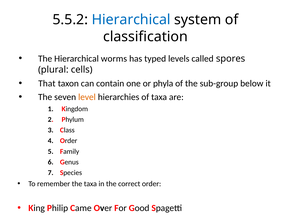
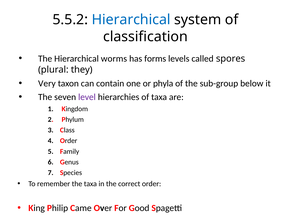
typed: typed -> forms
cells: cells -> they
That: That -> Very
level colour: orange -> purple
